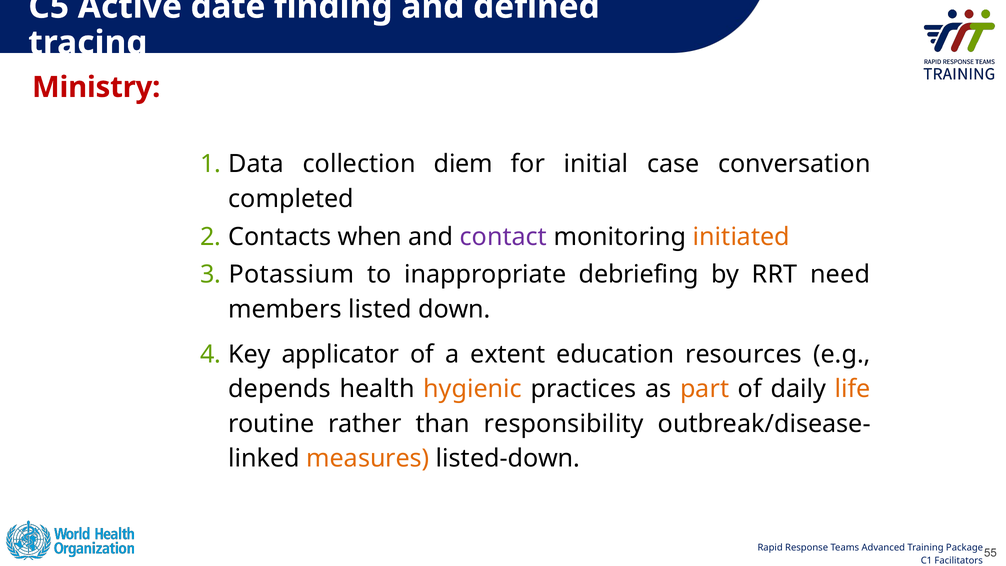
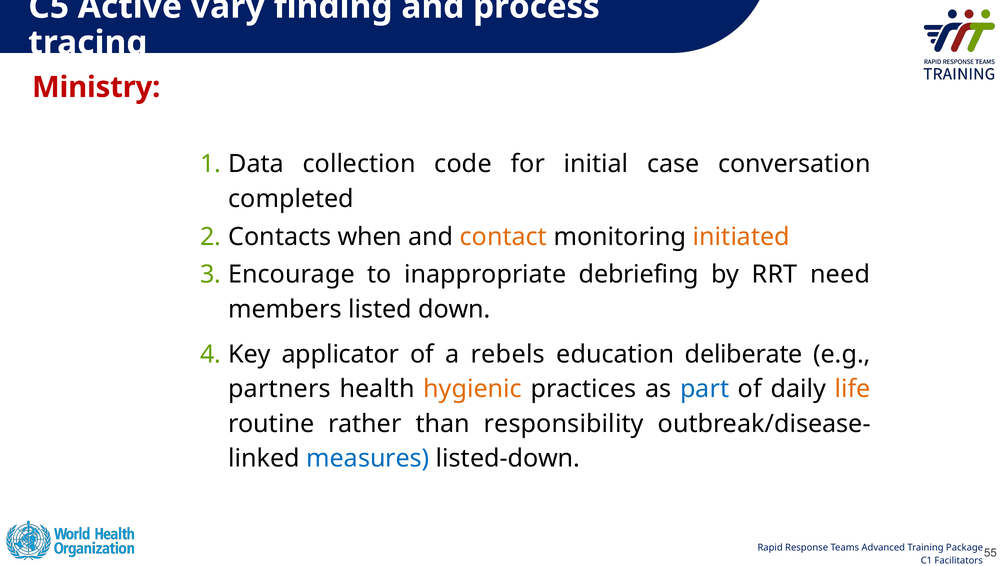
date: date -> vary
defined: defined -> process
diem: diem -> code
contact colour: purple -> orange
Potassium: Potassium -> Encourage
extent: extent -> rebels
resources: resources -> deliberate
depends: depends -> partners
part colour: orange -> blue
measures colour: orange -> blue
